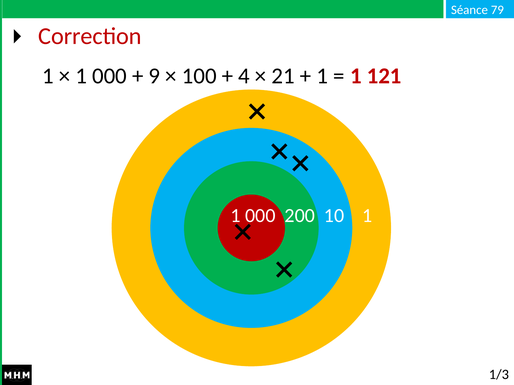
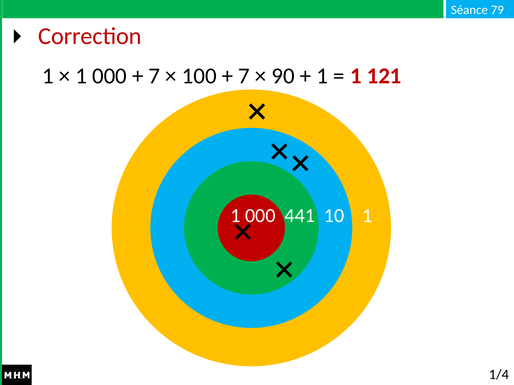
9 at (154, 76): 9 -> 7
4 at (244, 76): 4 -> 7
21: 21 -> 90
200: 200 -> 441
1/3: 1/3 -> 1/4
